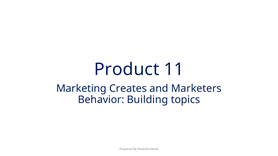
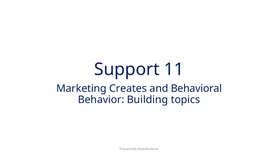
Product: Product -> Support
Marketers: Marketers -> Behavioral
